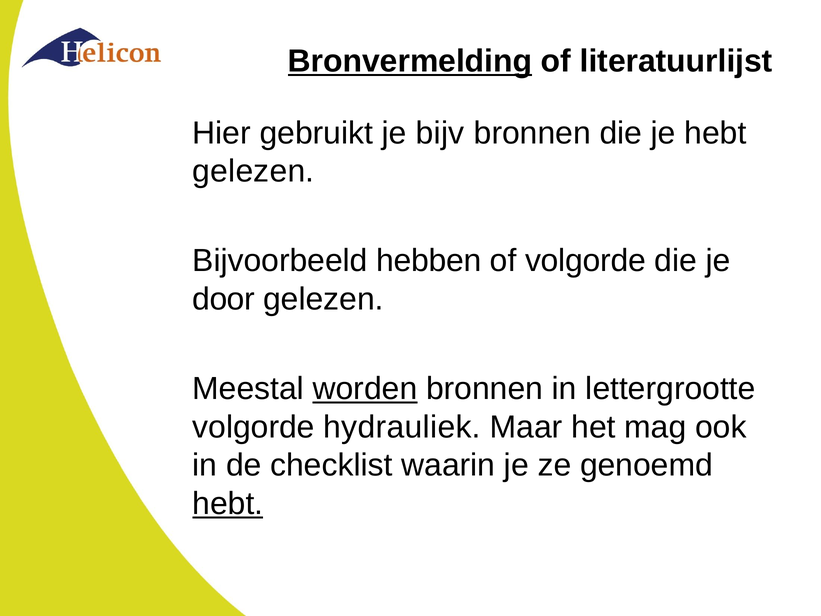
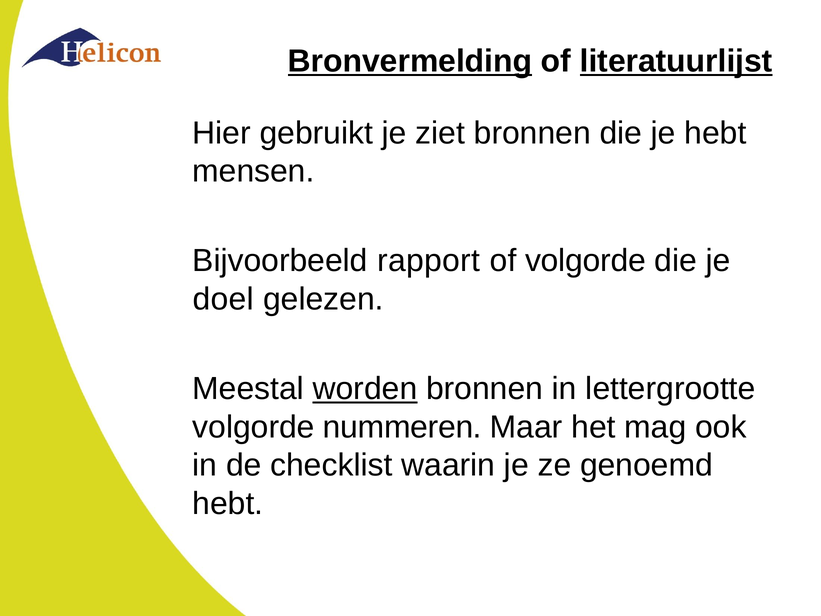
literatuurlijst underline: none -> present
bijv: bijv -> ziet
gelezen at (253, 171): gelezen -> mensen
hebben: hebben -> rapport
door: door -> doel
hydrauliek: hydrauliek -> nummeren
hebt at (228, 504) underline: present -> none
